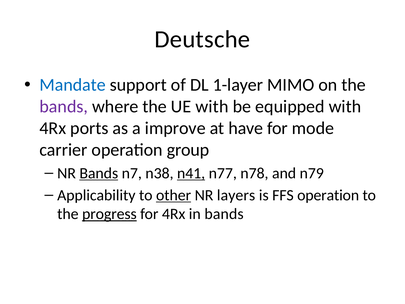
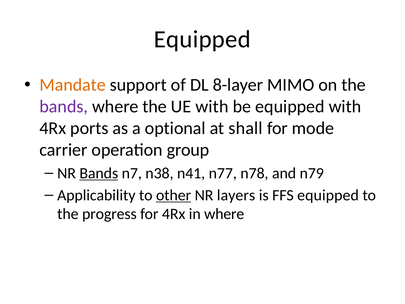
Deutsche at (202, 39): Deutsche -> Equipped
Mandate colour: blue -> orange
1-layer: 1-layer -> 8-layer
improve: improve -> optional
have: have -> shall
n41 underline: present -> none
FFS operation: operation -> equipped
progress underline: present -> none
in bands: bands -> where
